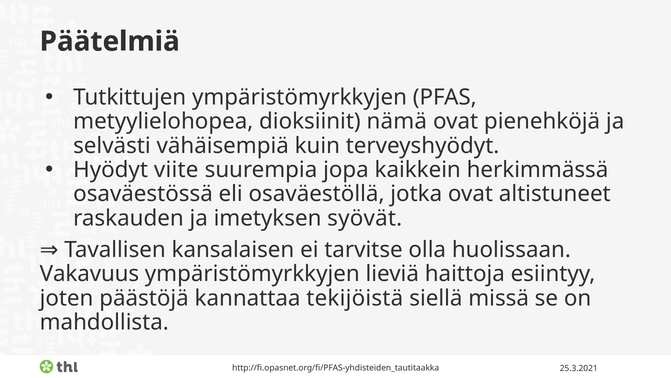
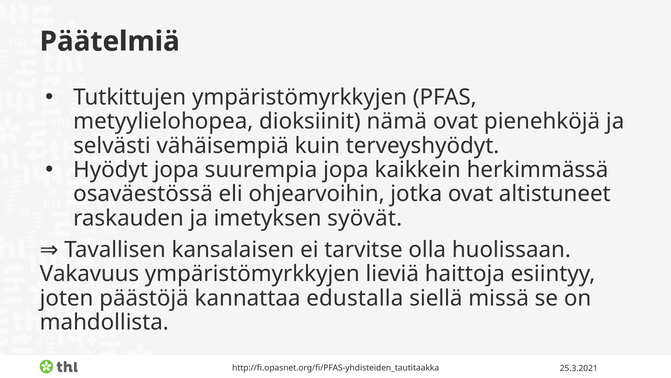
Hyödyt viite: viite -> jopa
osaväestöllä: osaväestöllä -> ohjearvoihin
tekijöistä: tekijöistä -> edustalla
